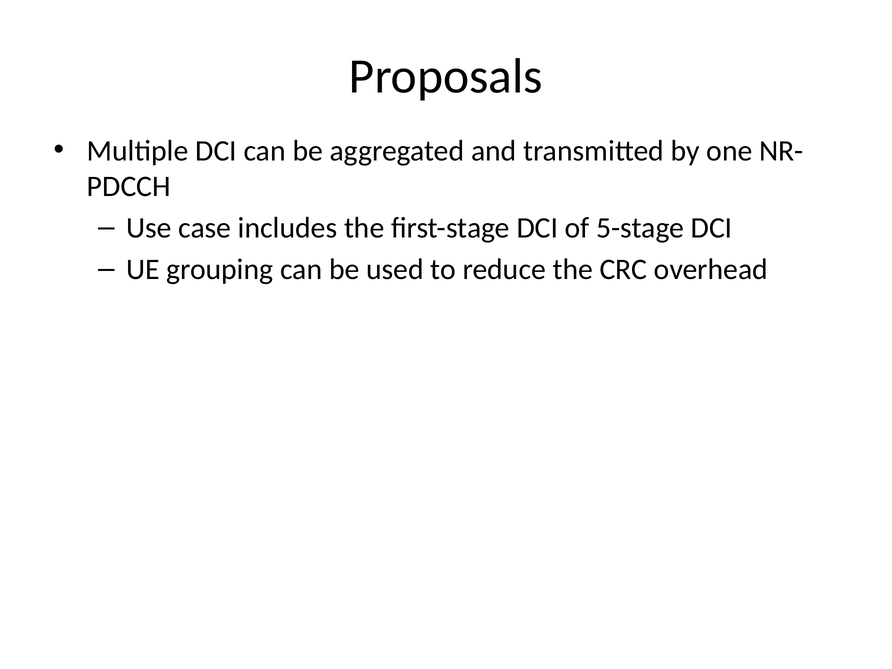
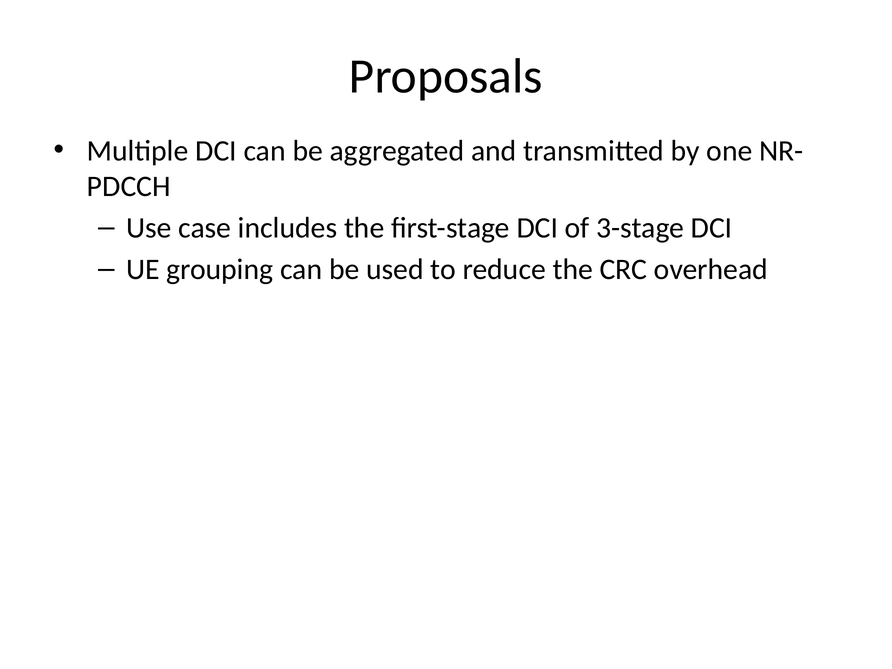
5-stage: 5-stage -> 3-stage
